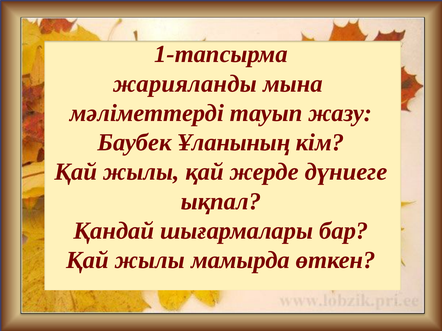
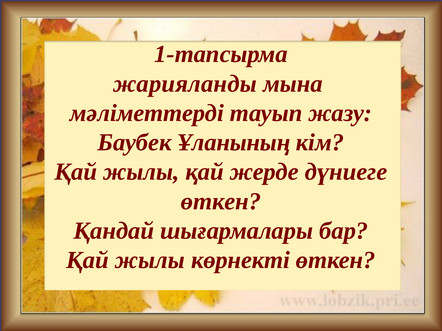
ықпал at (221, 202): ықпал -> өткен
мамырда: мамырда -> көрнекті
